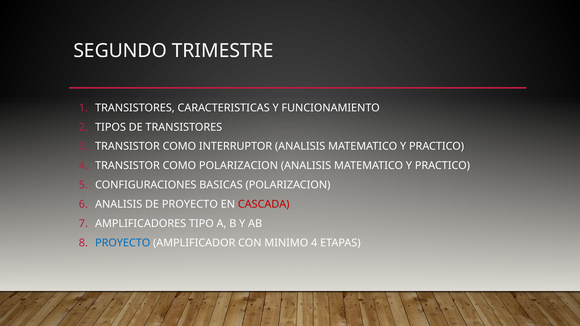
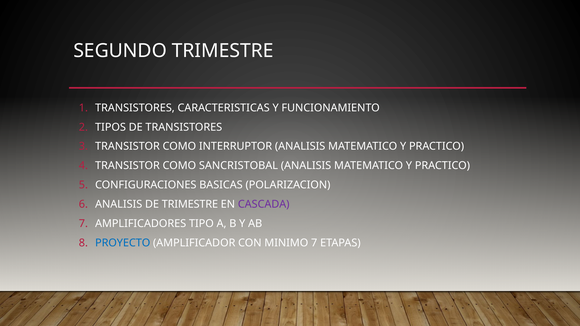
COMO POLARIZACION: POLARIZACION -> SANCRISTOBAL
DE PROYECTO: PROYECTO -> TRIMESTRE
CASCADA colour: red -> purple
MINIMO 4: 4 -> 7
